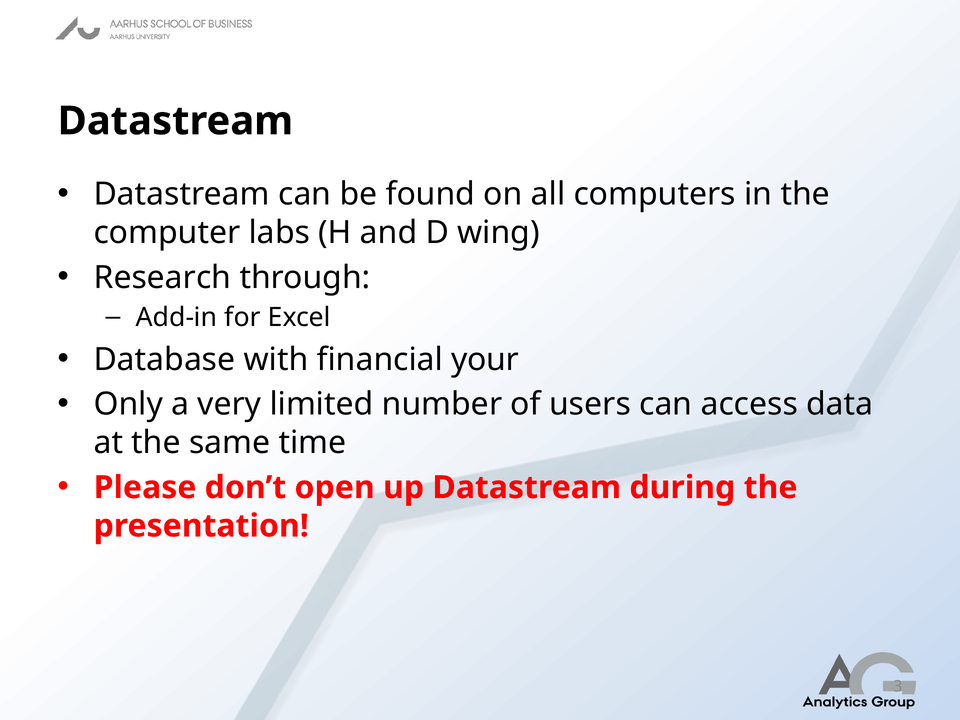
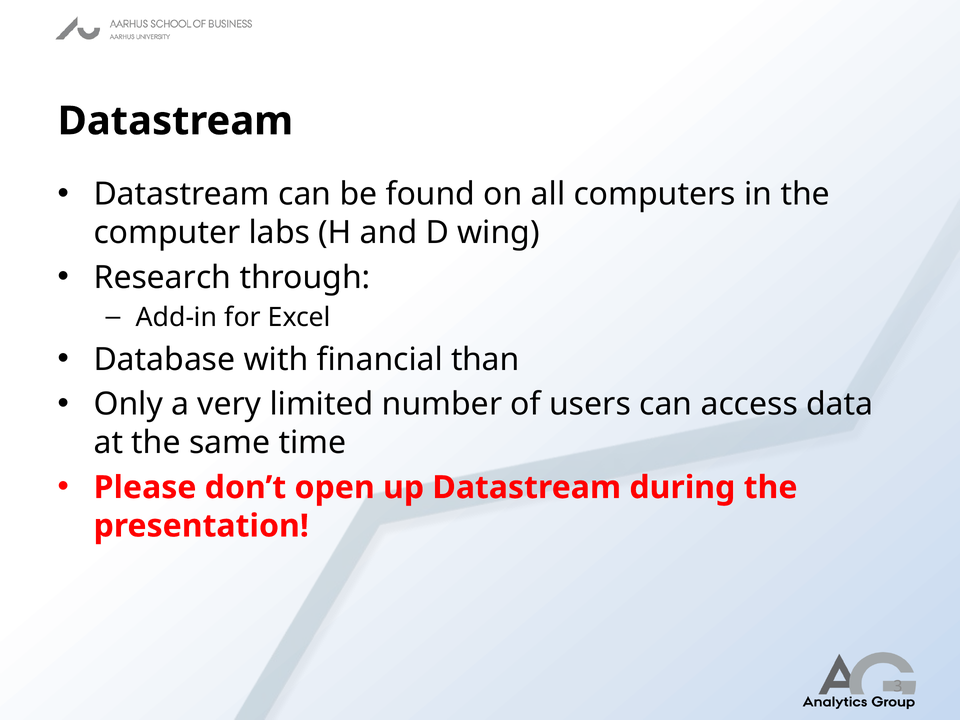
your: your -> than
